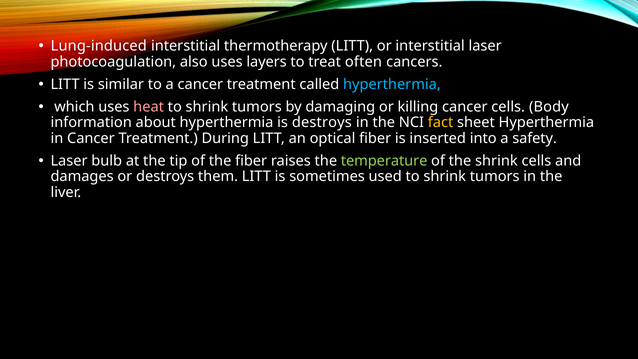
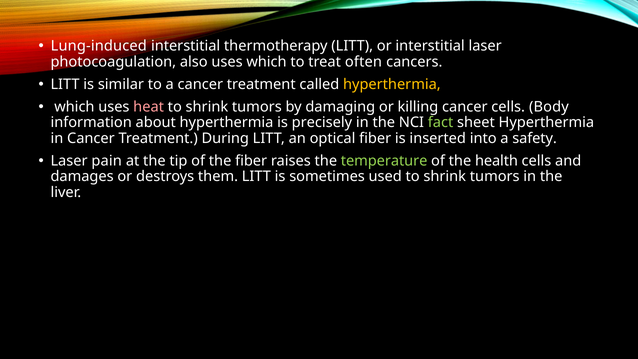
uses layers: layers -> which
hyperthermia at (392, 84) colour: light blue -> yellow
is destroys: destroys -> precisely
fact colour: yellow -> light green
bulb: bulb -> pain
the shrink: shrink -> health
